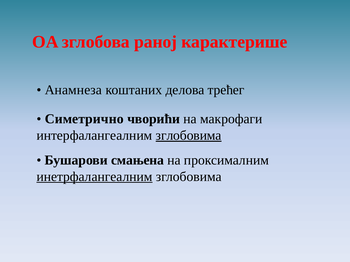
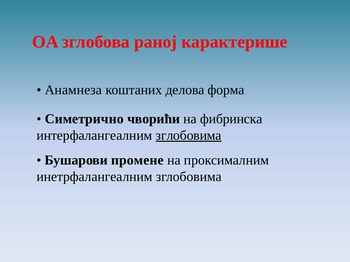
трећег: трећег -> форма
макрофаги: макрофаги -> фибринска
смањена: смањена -> промене
инетрфалангеалним underline: present -> none
